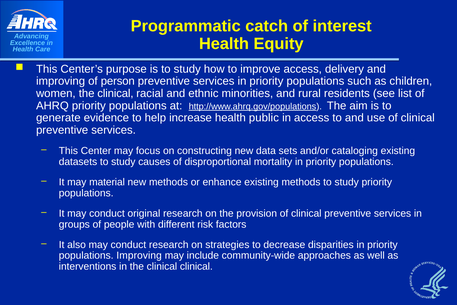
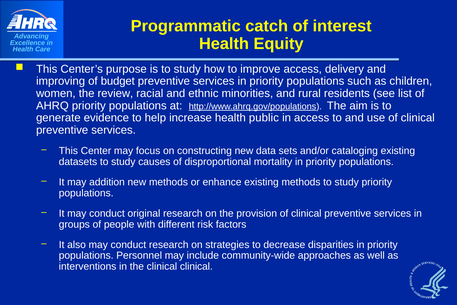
person: person -> budget
women the clinical: clinical -> review
material: material -> addition
populations Improving: Improving -> Personnel
